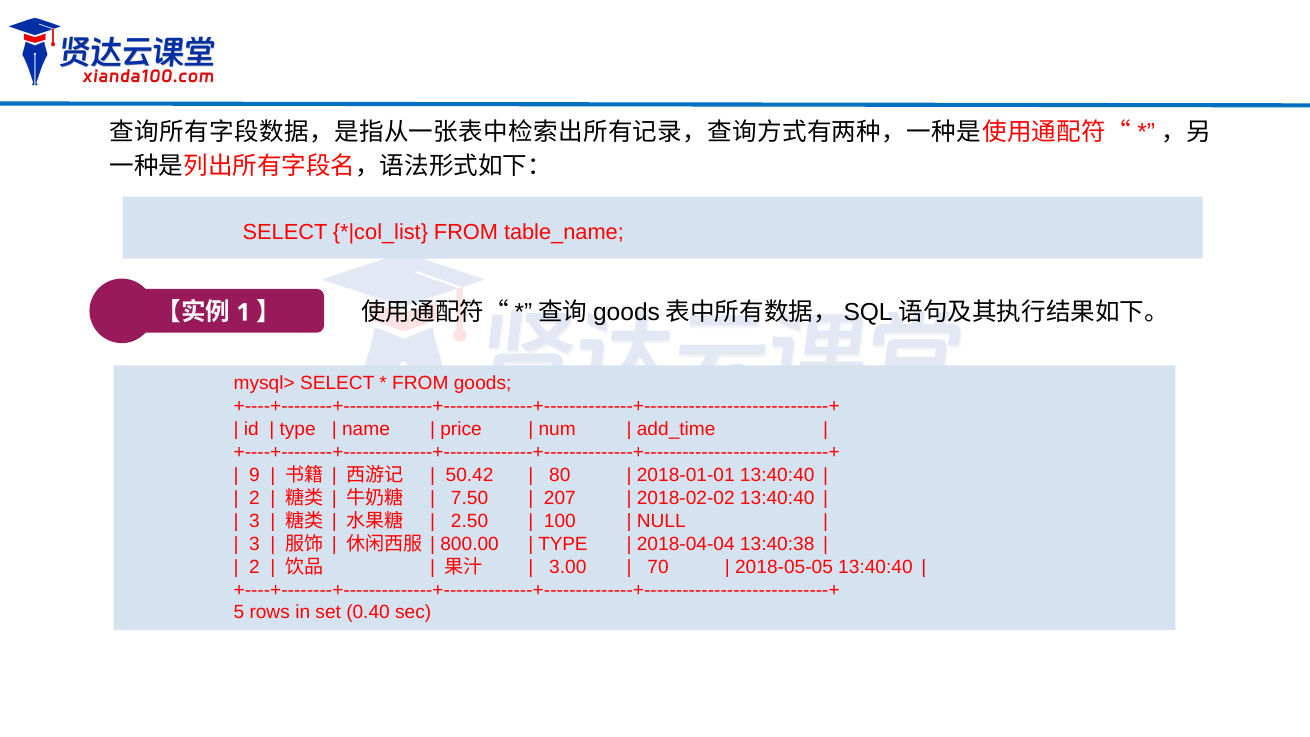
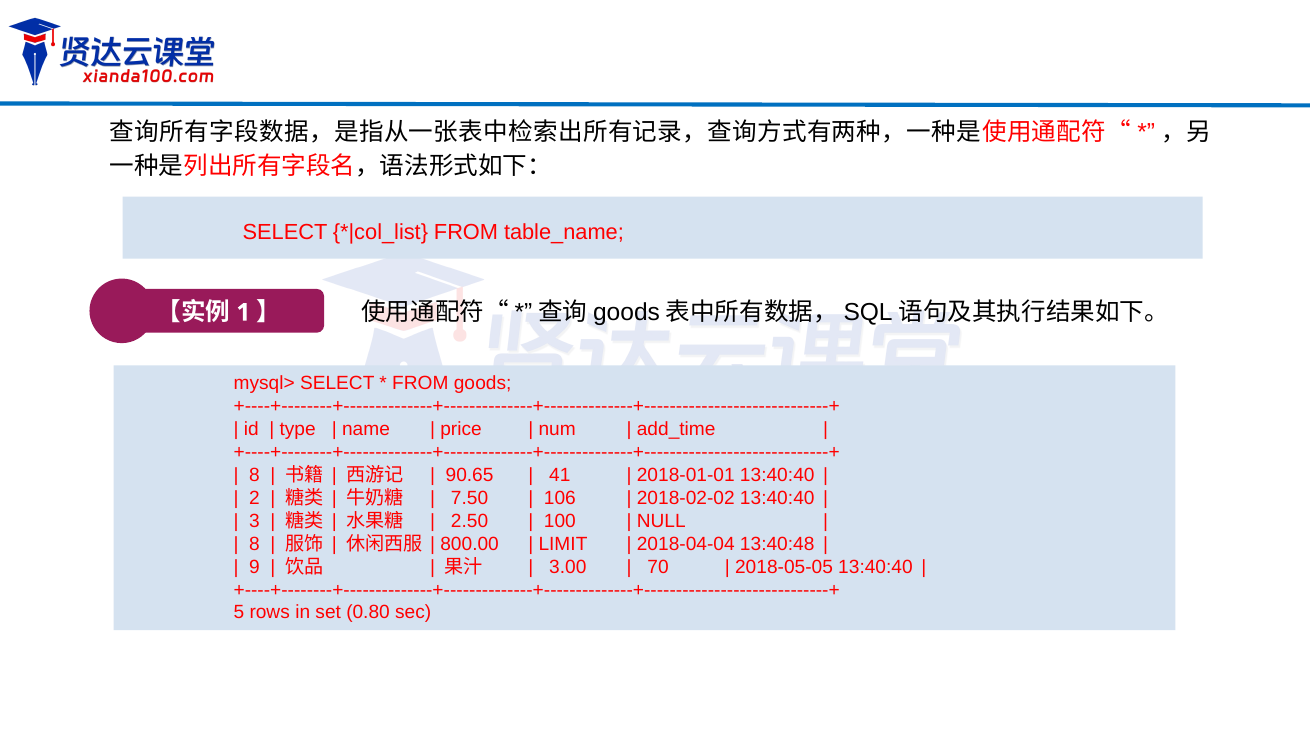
9 at (254, 475): 9 -> 8
50.42: 50.42 -> 90.65
80: 80 -> 41
207: 207 -> 106
3 at (254, 544): 3 -> 8
TYPE at (563, 544): TYPE -> LIMIT
13:40:38: 13:40:38 -> 13:40:48
2 at (254, 567): 2 -> 9
0.40: 0.40 -> 0.80
